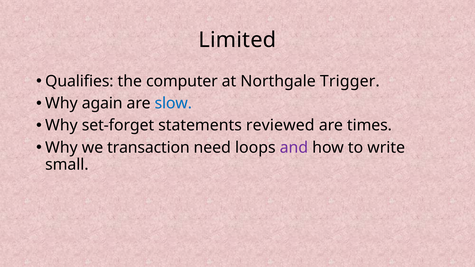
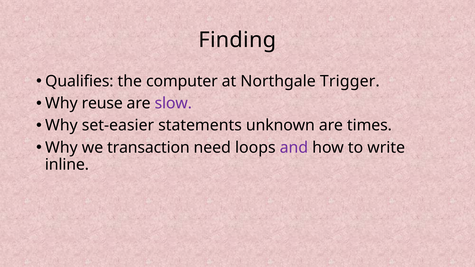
Limited: Limited -> Finding
again: again -> reuse
slow colour: blue -> purple
set-forget: set-forget -> set-easier
reviewed: reviewed -> unknown
small: small -> inline
